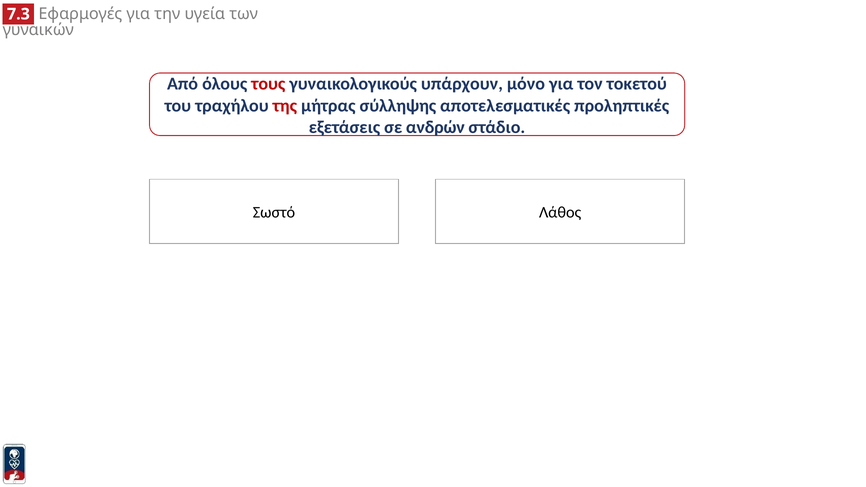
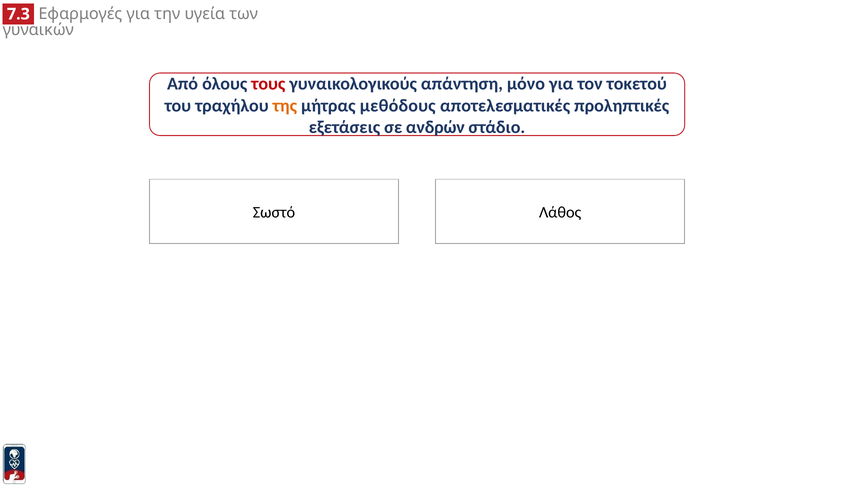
υπάρχουν: υπάρχουν -> απάντηση
της colour: red -> orange
σύλληψης: σύλληψης -> μεθόδους
